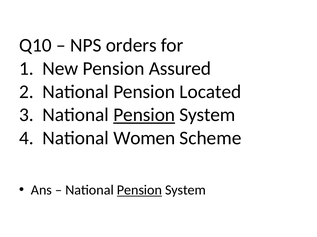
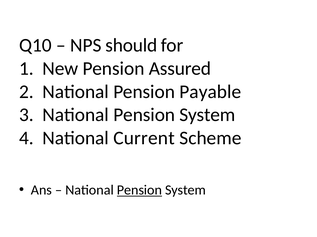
orders: orders -> should
Located: Located -> Payable
Pension at (144, 115) underline: present -> none
Women: Women -> Current
